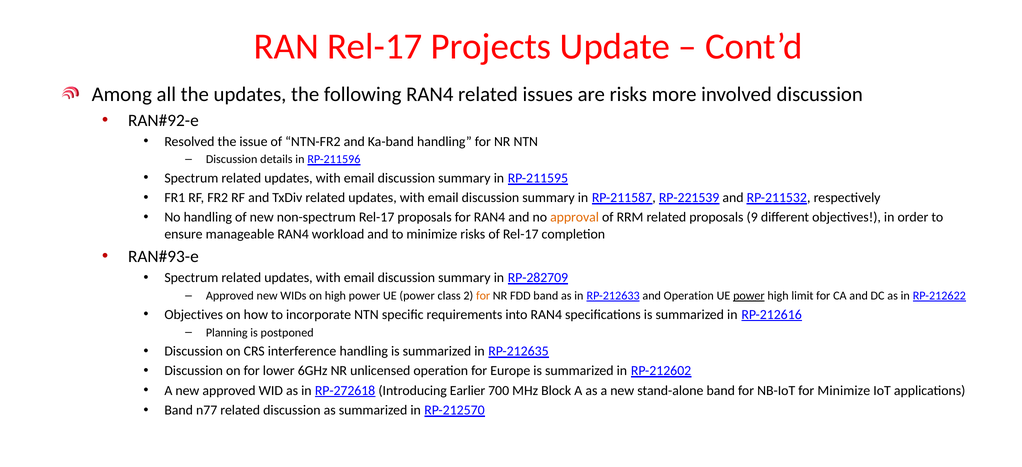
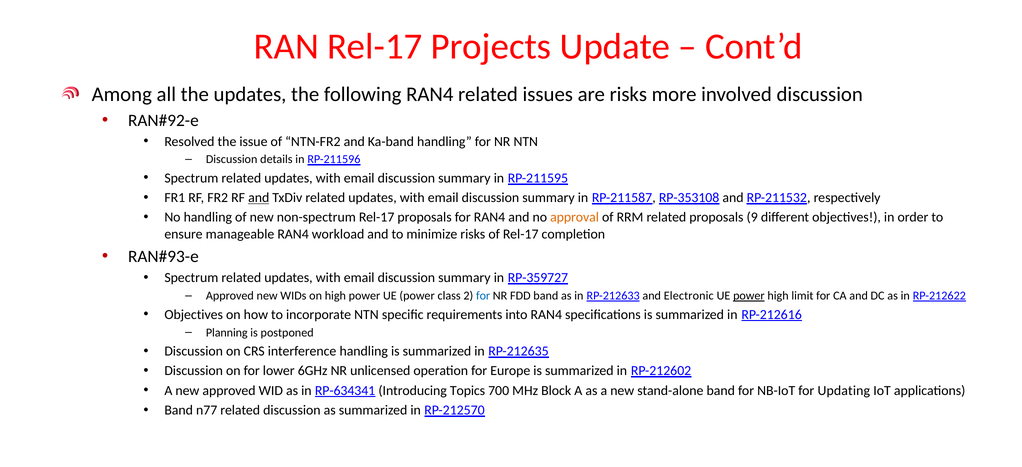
and at (259, 198) underline: none -> present
RP-221539: RP-221539 -> RP-353108
RP-282709: RP-282709 -> RP-359727
for at (483, 296) colour: orange -> blue
and Operation: Operation -> Electronic
RP-272618: RP-272618 -> RP-634341
Earlier: Earlier -> Topics
for Minimize: Minimize -> Updating
